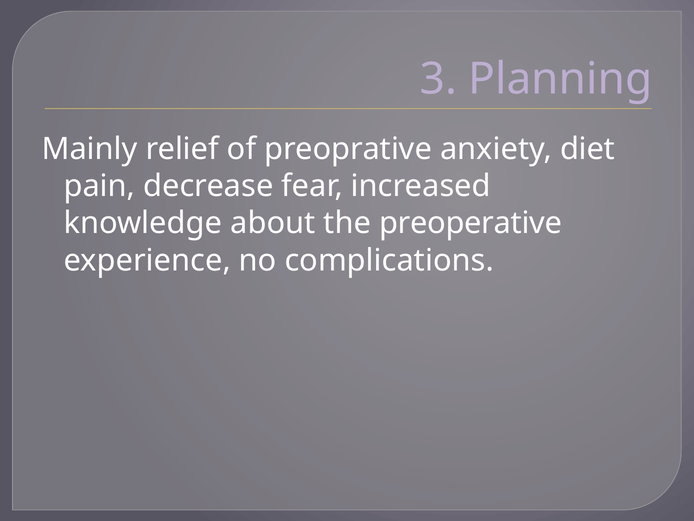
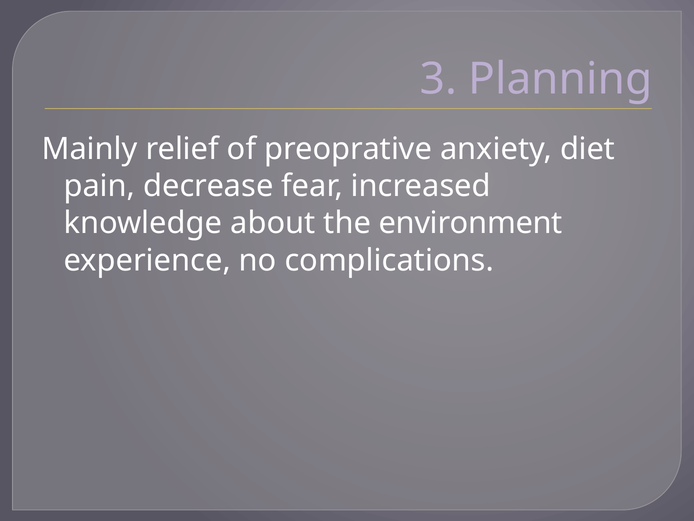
preoperative: preoperative -> environment
